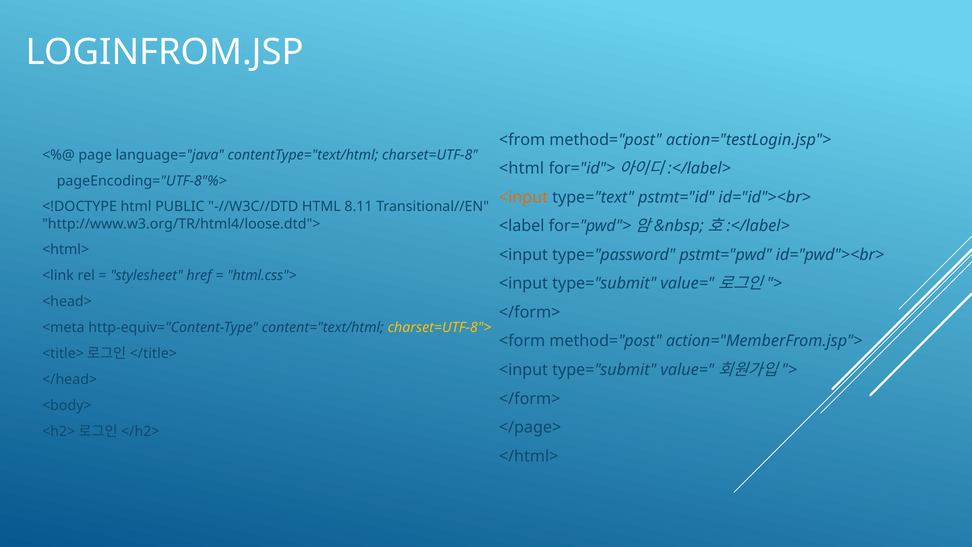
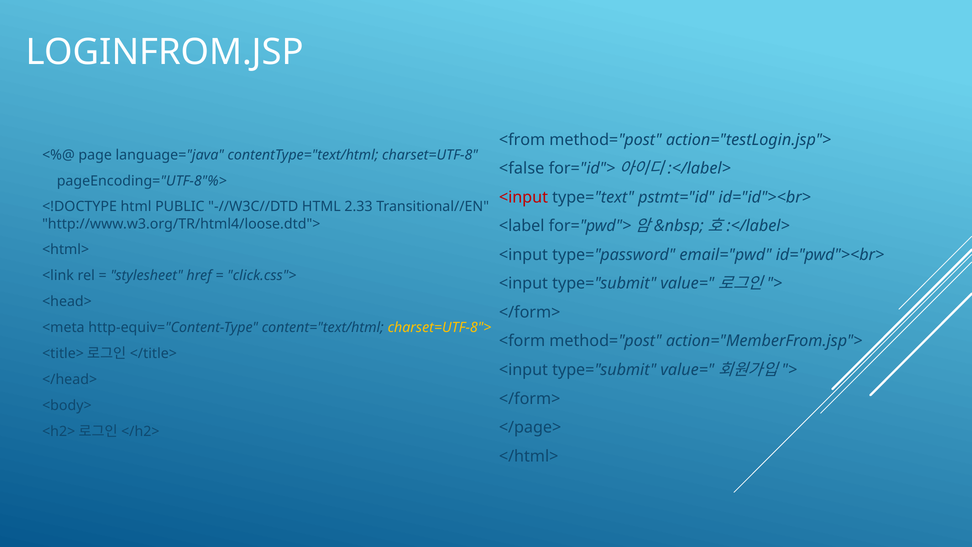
<html: <html -> <false
<input at (523, 197) colour: orange -> red
8.11: 8.11 -> 2.33
pstmt="pwd: pstmt="pwd -> email="pwd
html.css">: html.css"> -> click.css">
